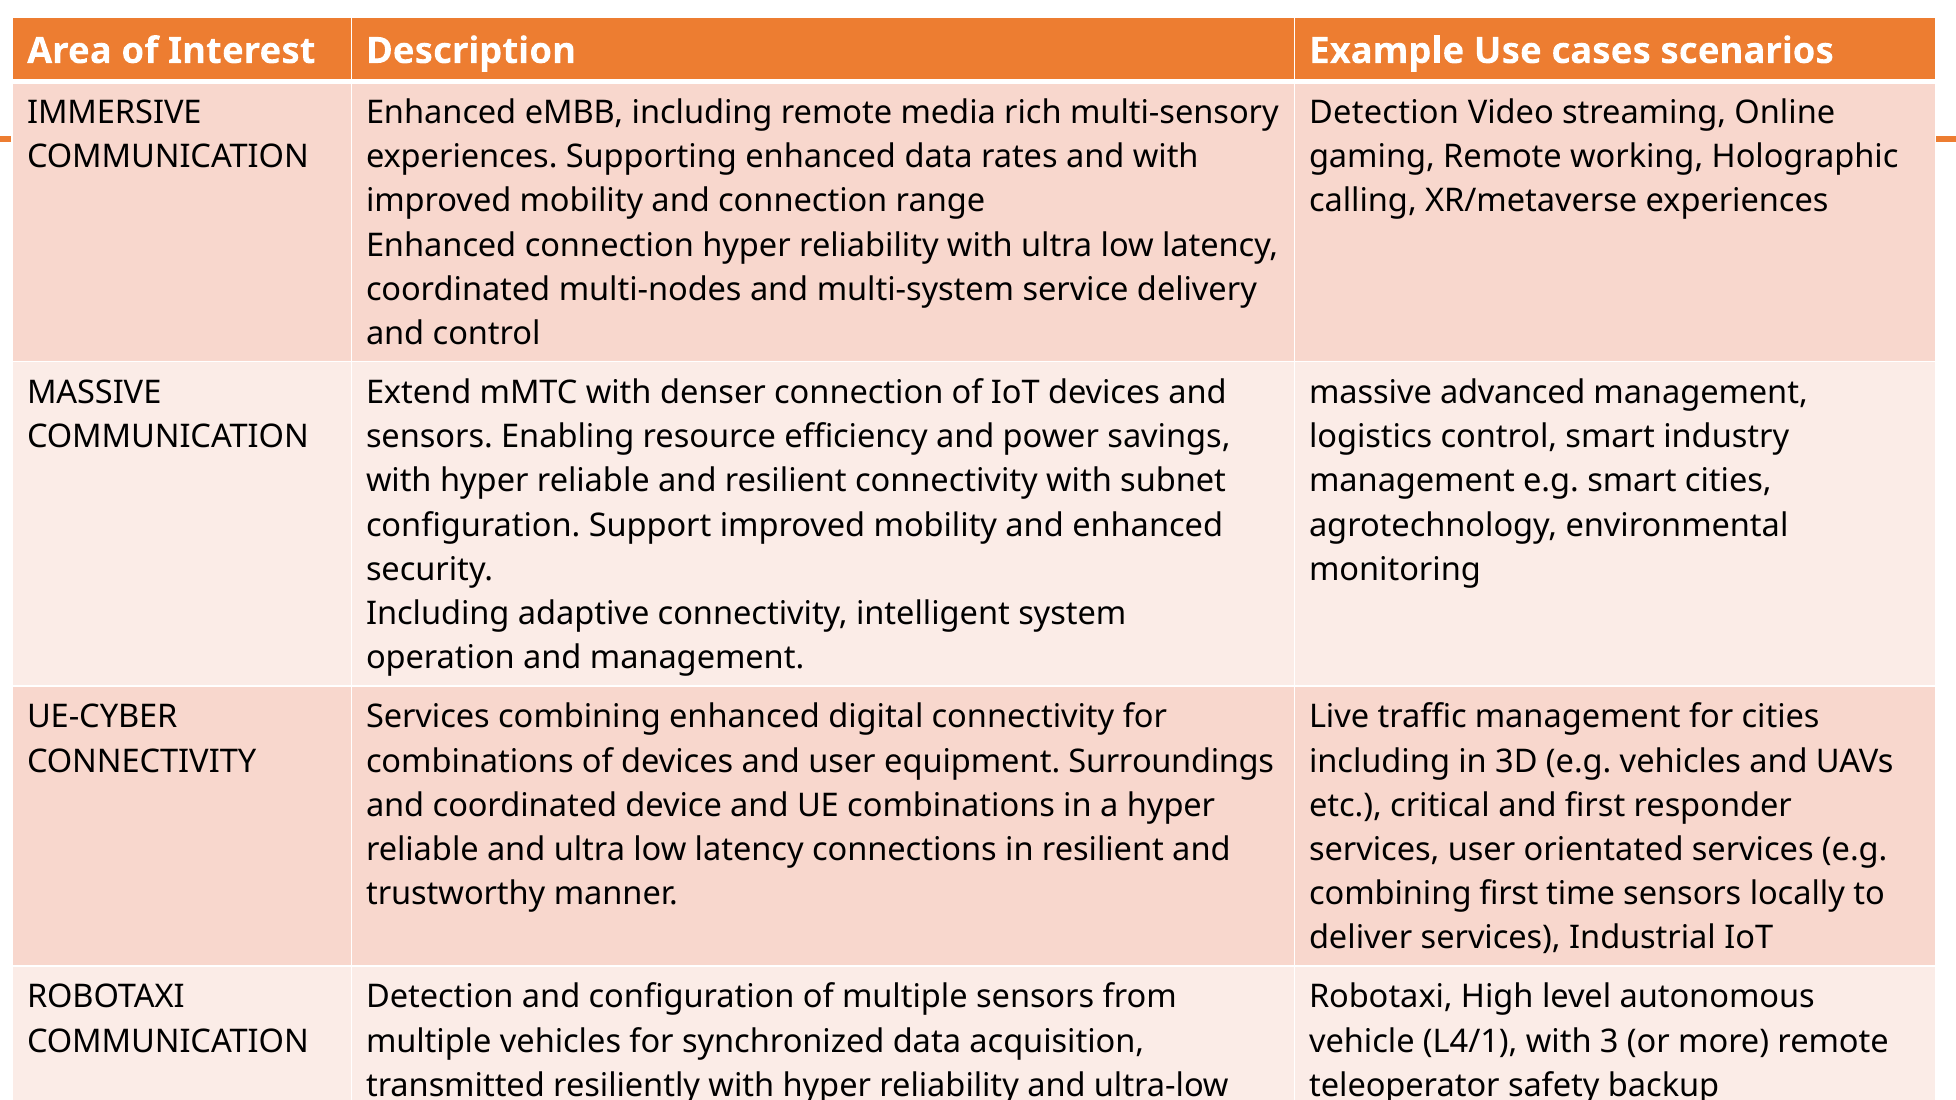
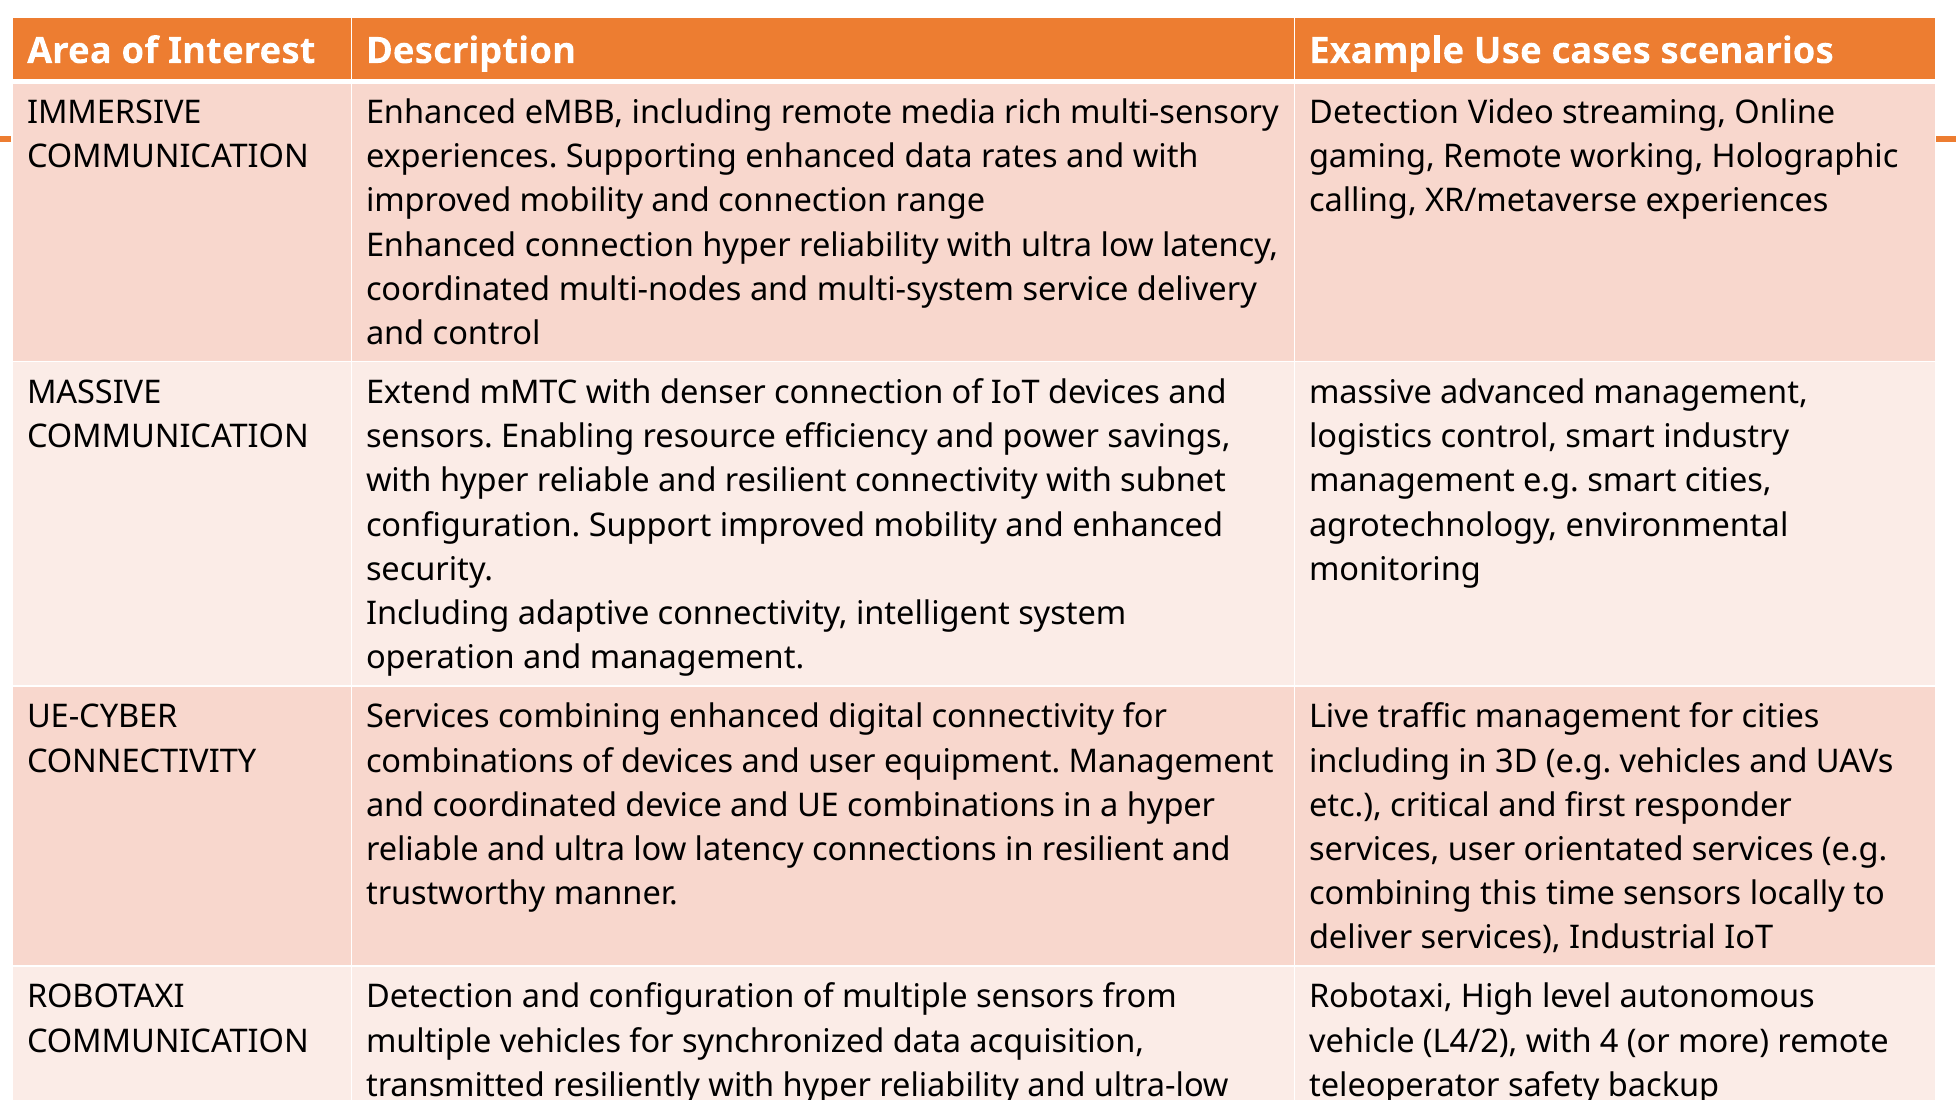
equipment Surroundings: Surroundings -> Management
combining first: first -> this
L4/1: L4/1 -> L4/2
3: 3 -> 4
